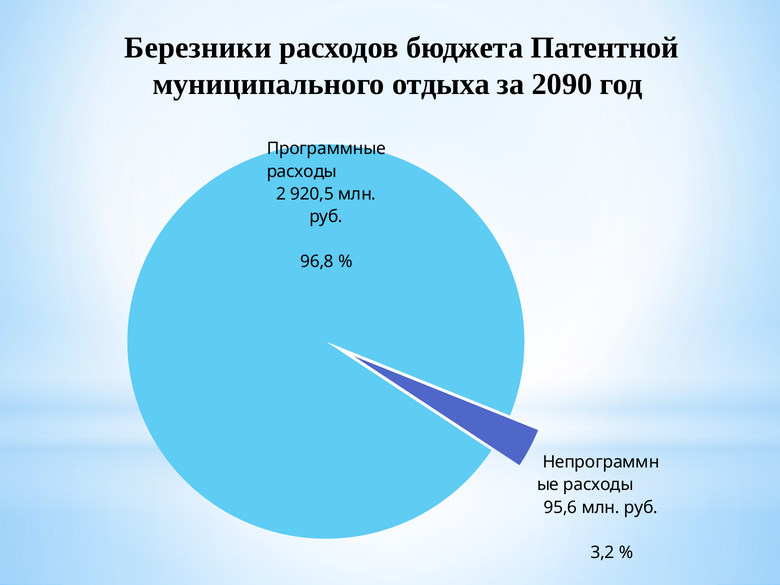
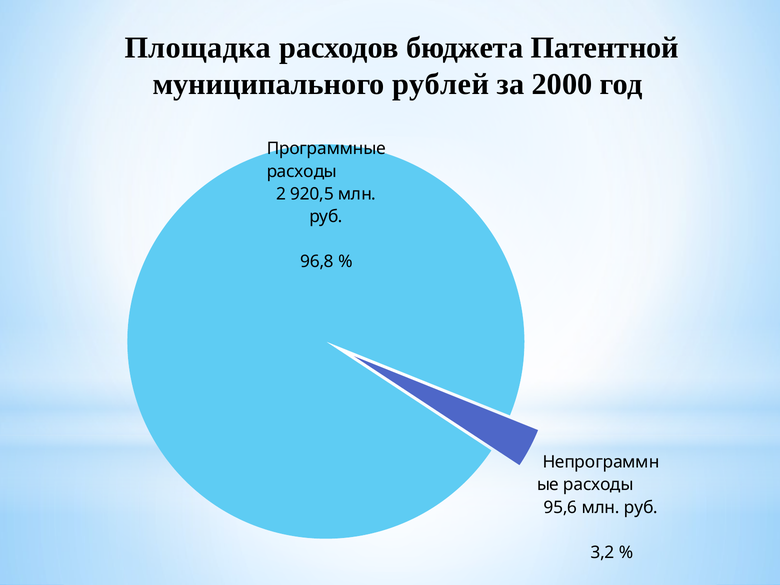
Березники: Березники -> Площадка
отдыха: отдыха -> рублей
2090: 2090 -> 2000
